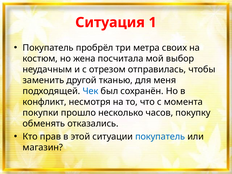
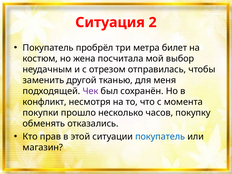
1: 1 -> 2
своих: своих -> билет
Чек colour: blue -> purple
